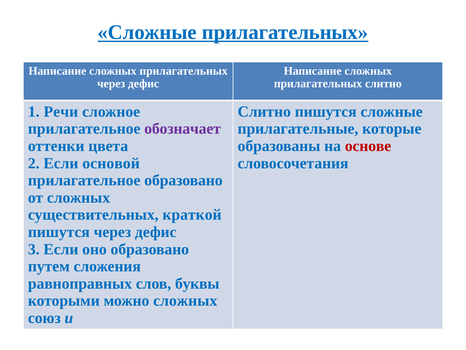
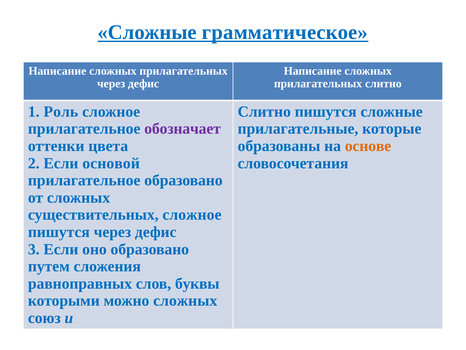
Сложные прилагательных: прилагательных -> грамматическое
Речи: Речи -> Роль
основе colour: red -> orange
существительных краткой: краткой -> сложное
